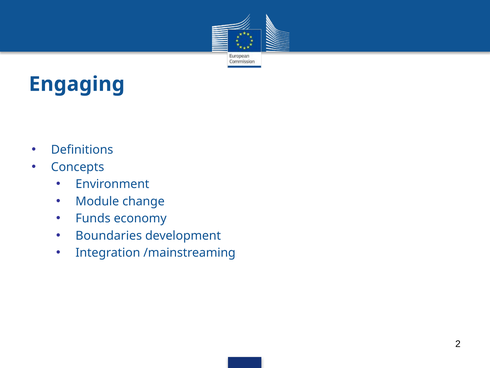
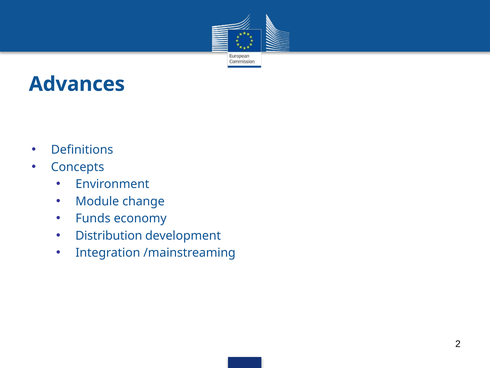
Engaging: Engaging -> Advances
Boundaries: Boundaries -> Distribution
